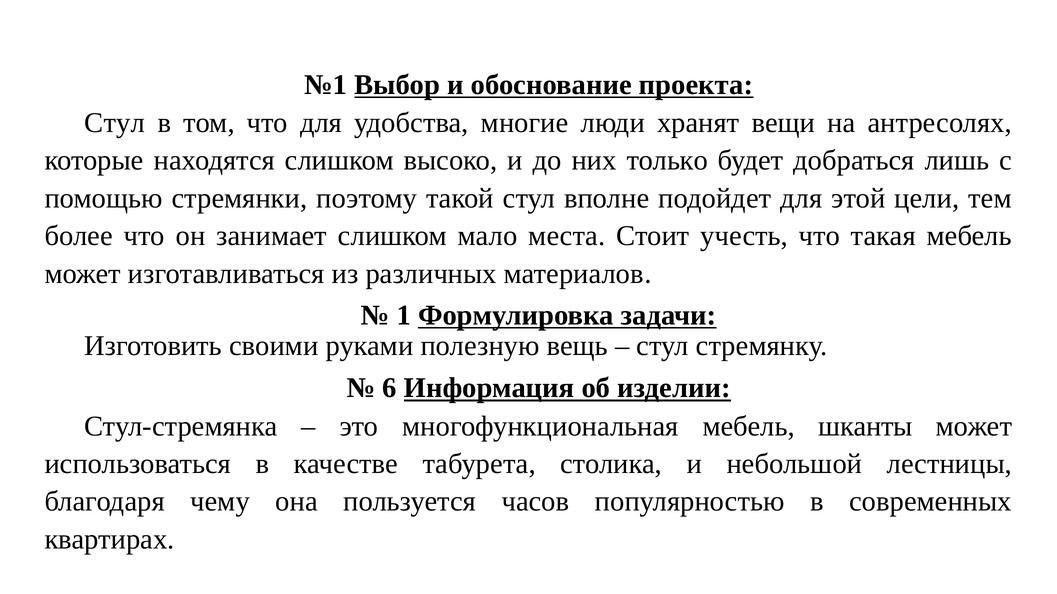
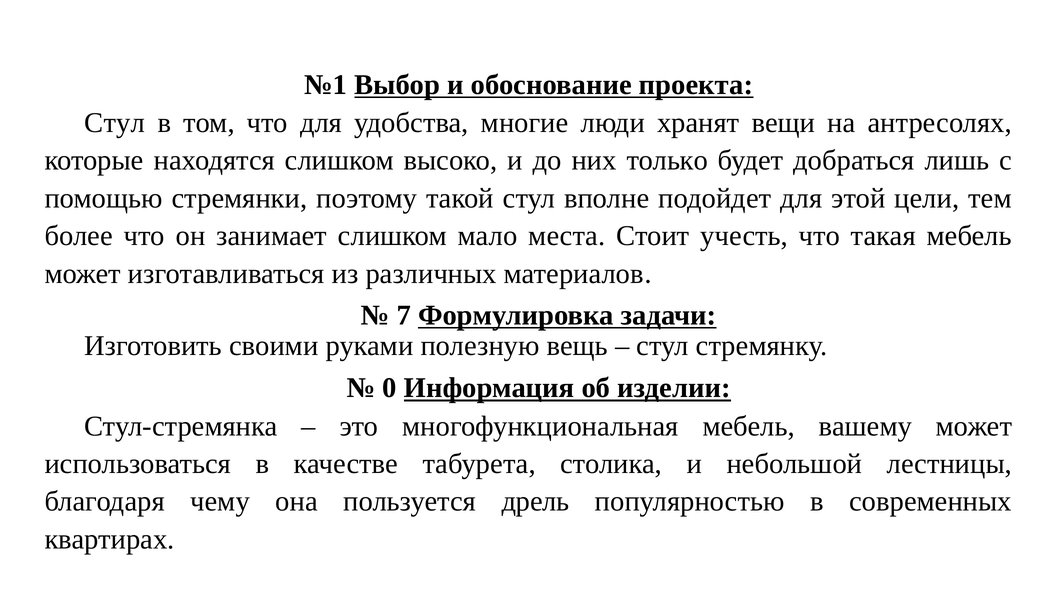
1: 1 -> 7
6: 6 -> 0
шканты: шканты -> вашему
часов: часов -> дрель
